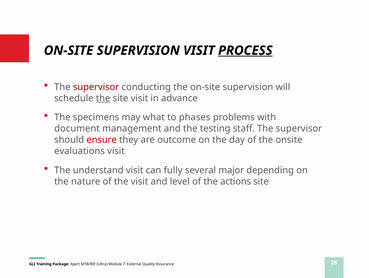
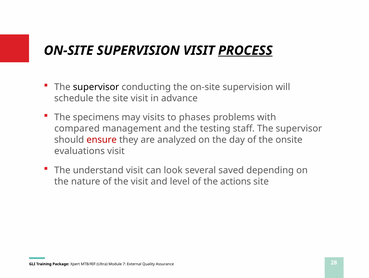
supervisor at (96, 87) colour: red -> black
the at (103, 98) underline: present -> none
what: what -> visits
document: document -> compared
outcome: outcome -> analyzed
fully: fully -> look
major: major -> saved
